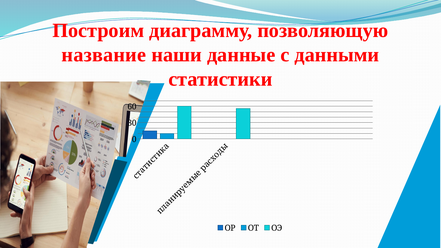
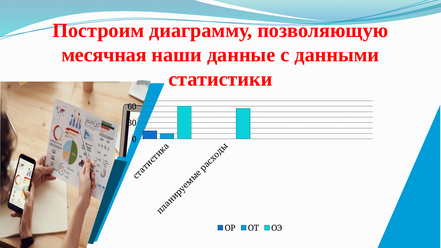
название: название -> месячная
